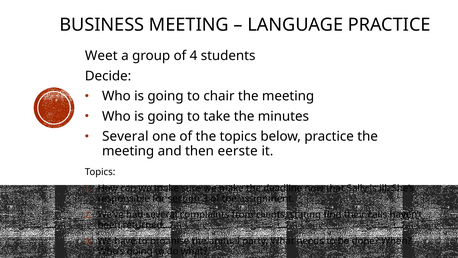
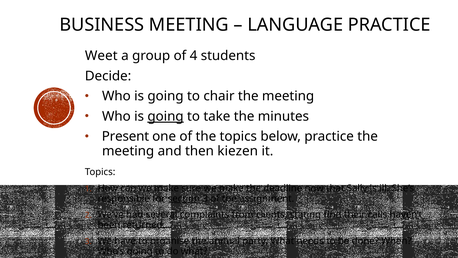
going at (166, 116) underline: none -> present
Several at (125, 136): Several -> Present
eerste: eerste -> kiezen
